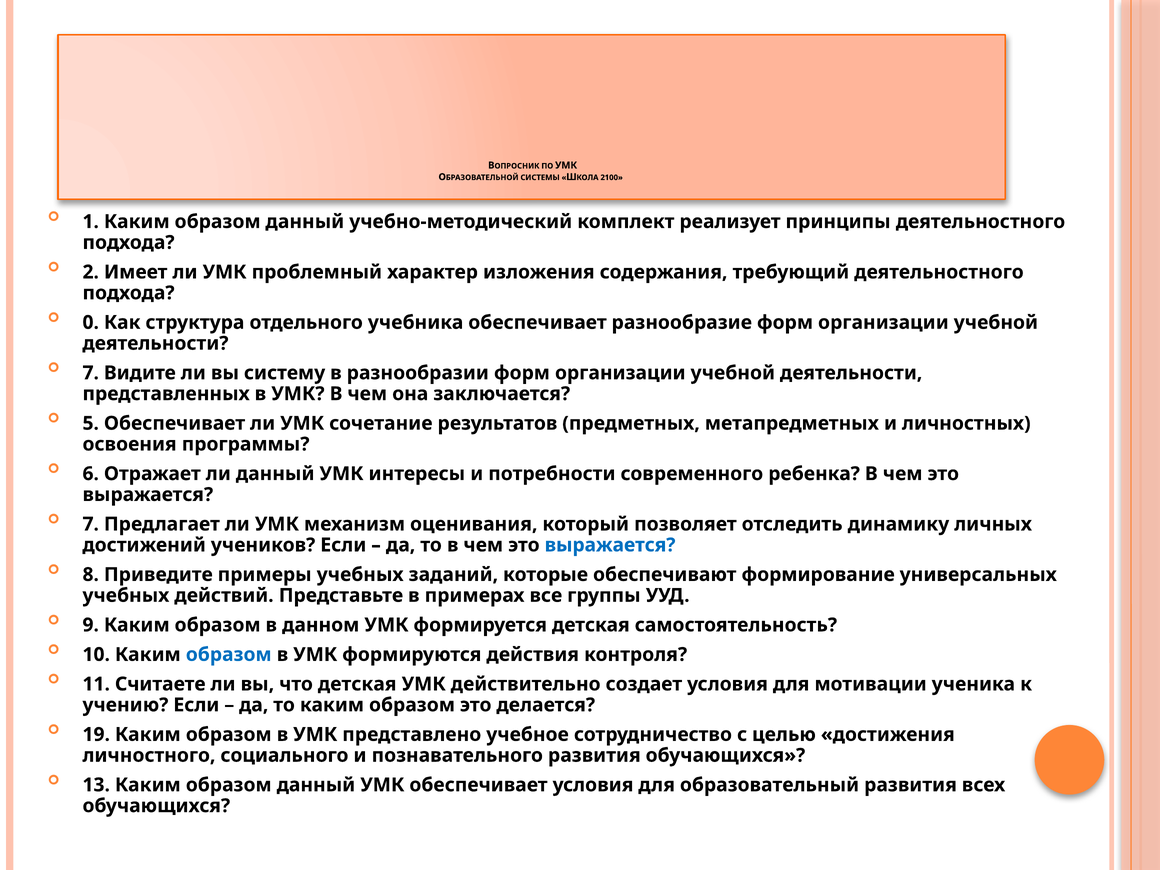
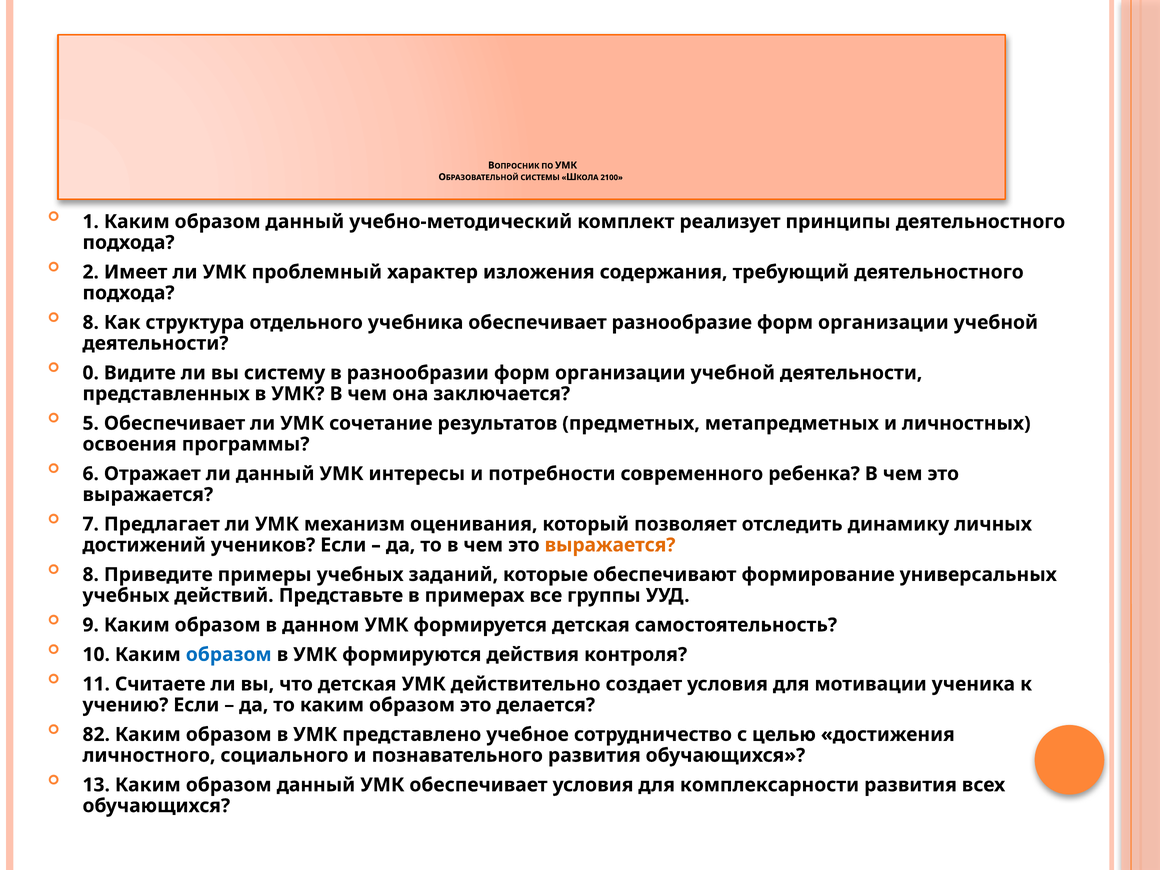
0 at (91, 322): 0 -> 8
7 at (91, 373): 7 -> 0
выражается at (610, 545) colour: blue -> orange
19: 19 -> 82
образовательный: образовательный -> комплексарности
